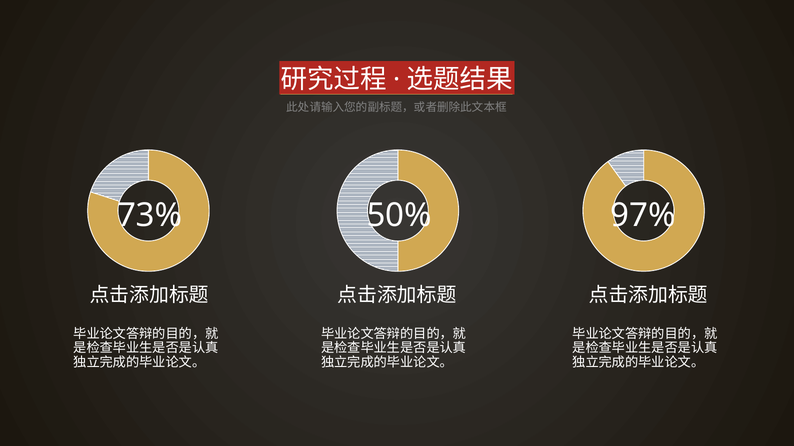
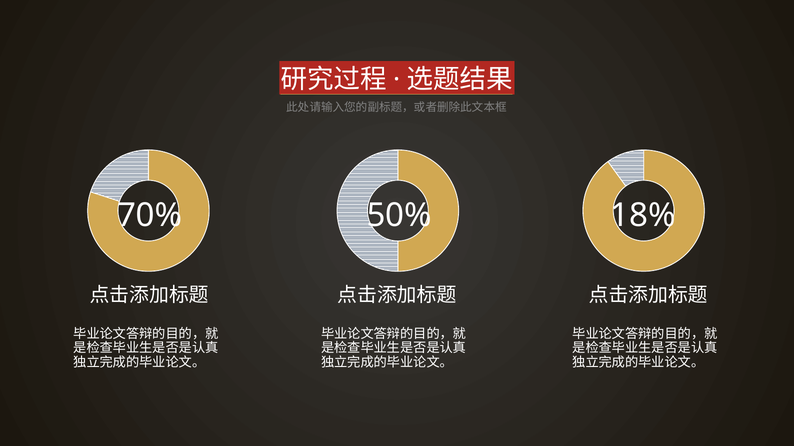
73%: 73% -> 70%
97%: 97% -> 18%
